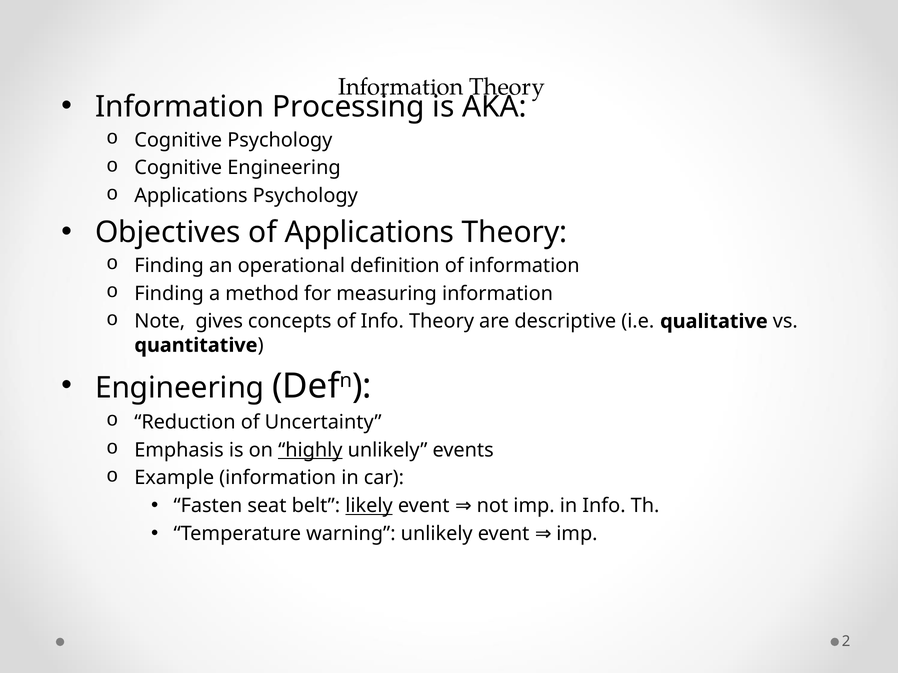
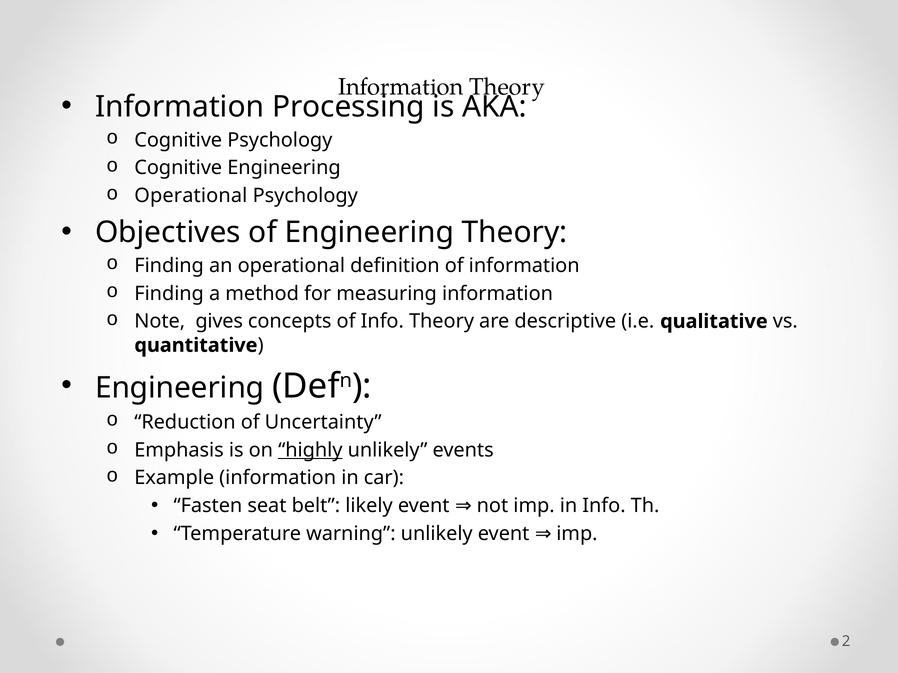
Applications at (191, 196): Applications -> Operational
of Applications: Applications -> Engineering
likely underline: present -> none
